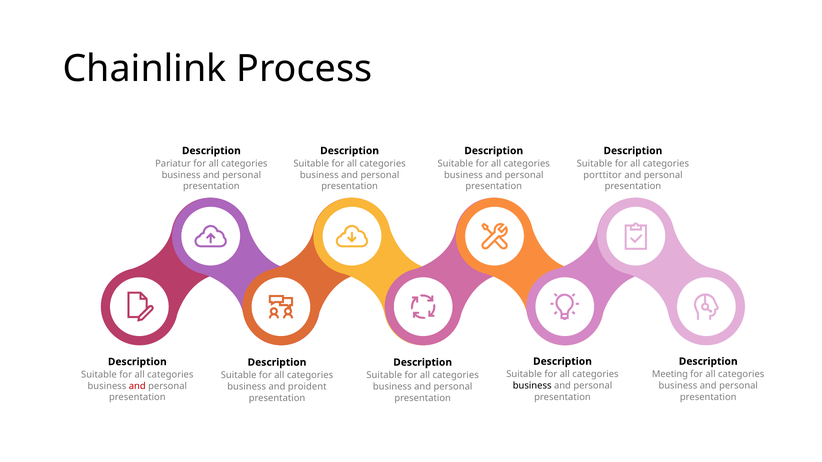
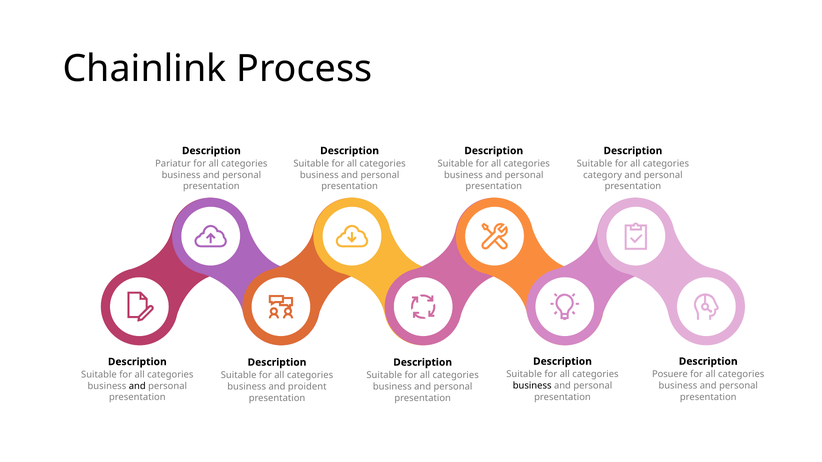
porttitor: porttitor -> category
Meeting: Meeting -> Posuere
and at (137, 386) colour: red -> black
